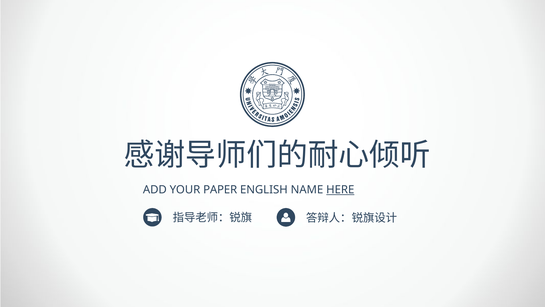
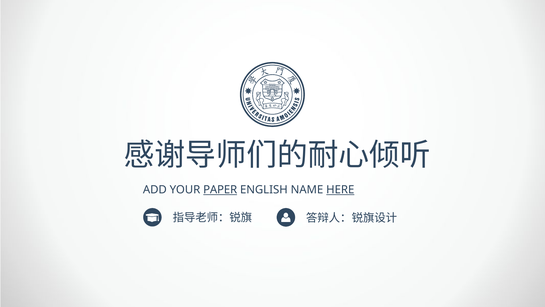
PAPER underline: none -> present
